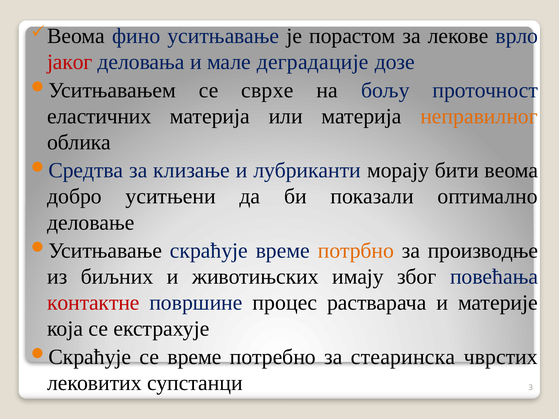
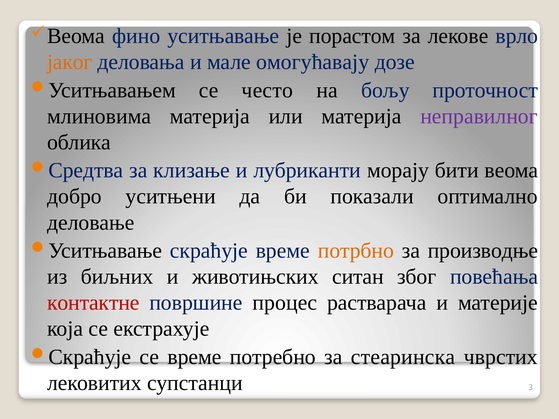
јаког colour: red -> orange
деградације: деградације -> омогућавају
сврхе: сврхе -> често
еластичних: еластичних -> млиновима
неправилног colour: orange -> purple
имају: имају -> ситан
